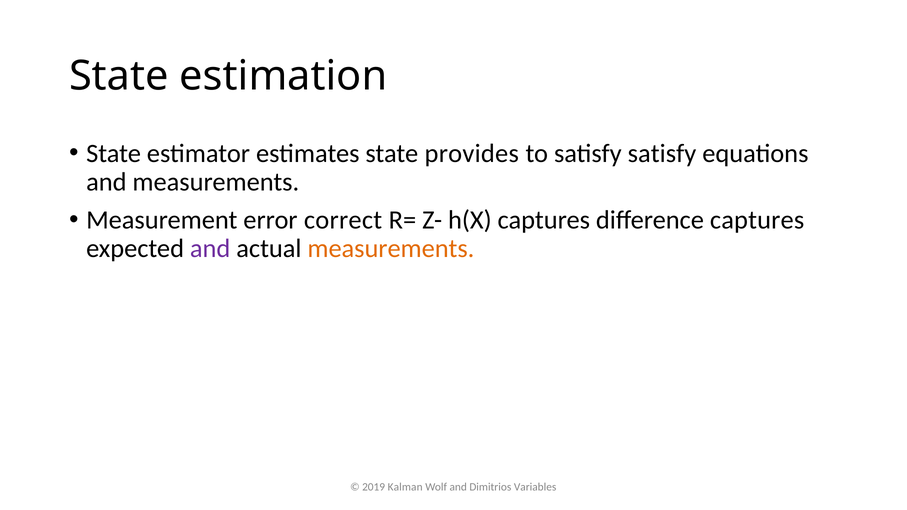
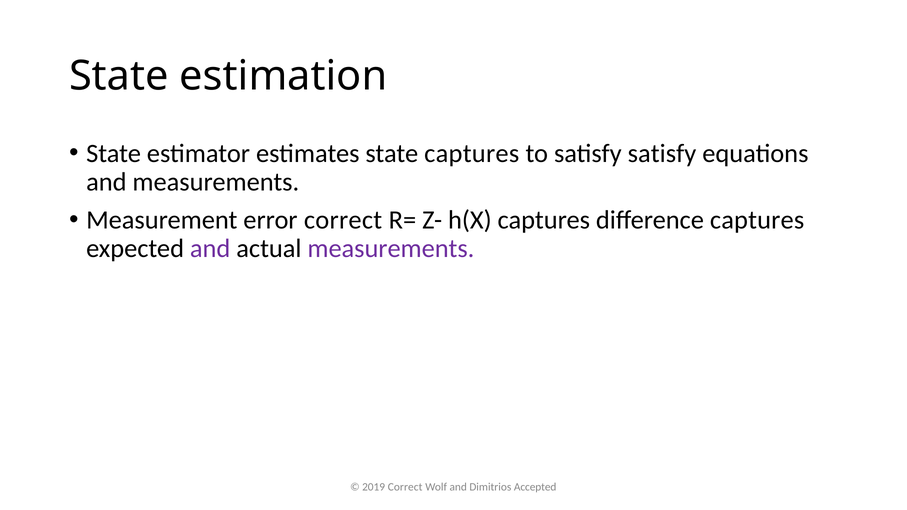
state provides: provides -> captures
measurements at (391, 249) colour: orange -> purple
2019 Kalman: Kalman -> Correct
Variables: Variables -> Accepted
